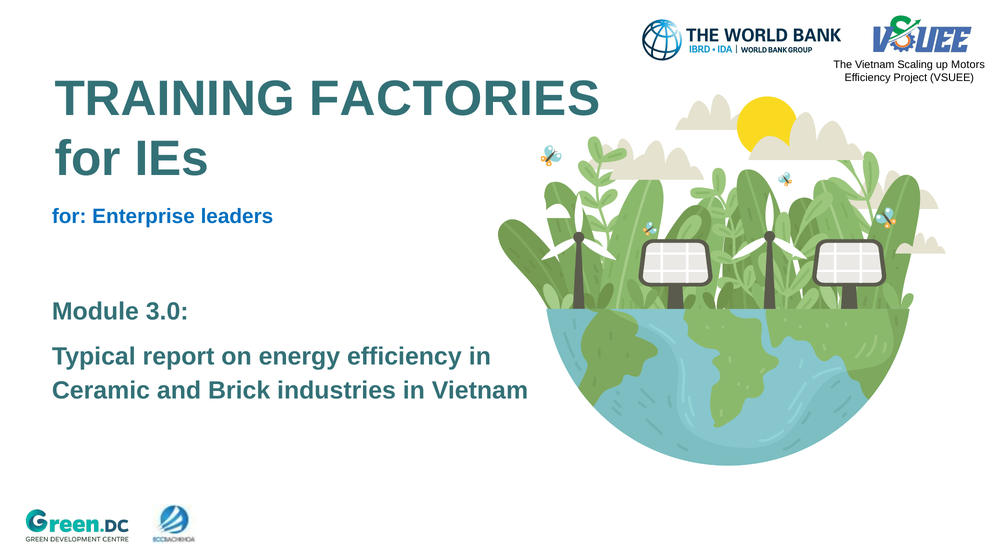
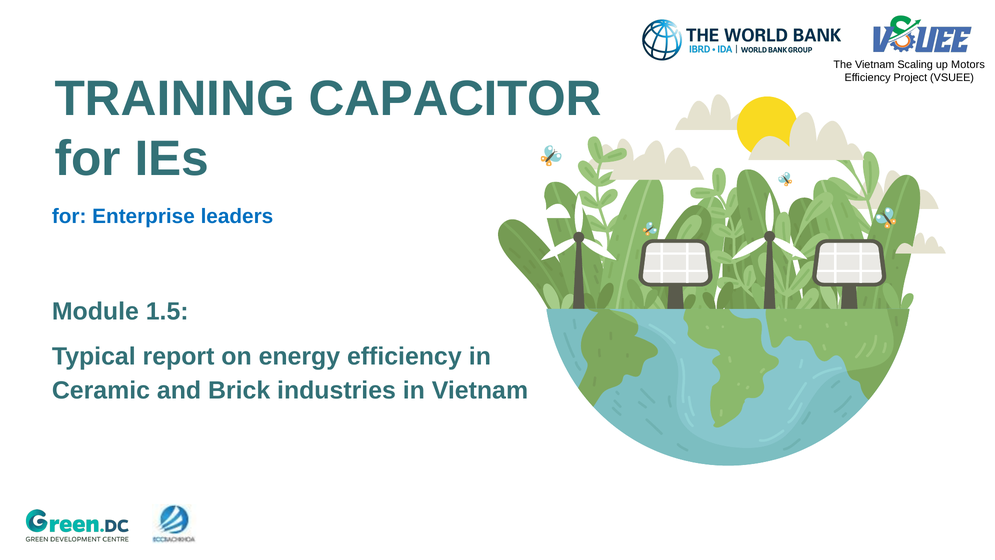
FACTORIES: FACTORIES -> CAPACITOR
3.0: 3.0 -> 1.5
